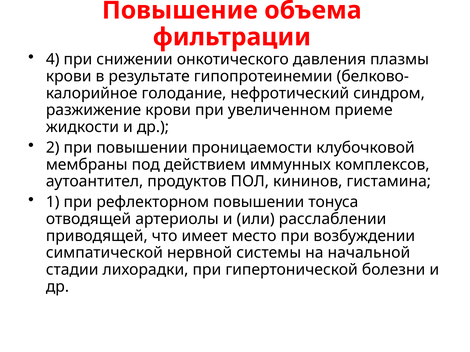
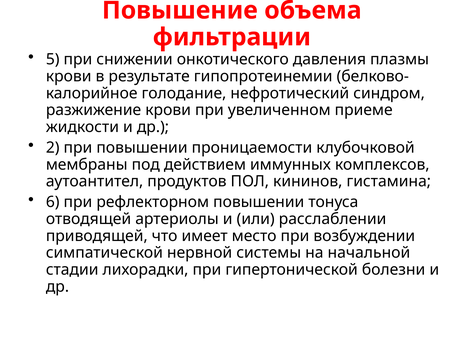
4: 4 -> 5
1: 1 -> 6
